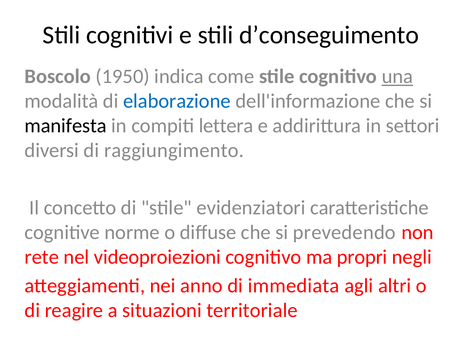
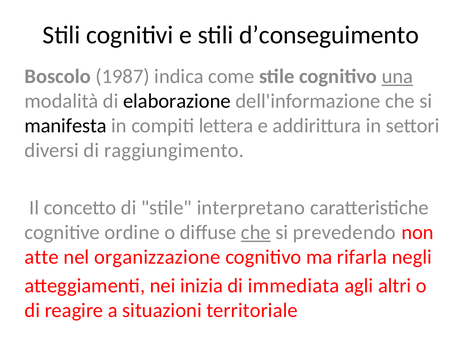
1950: 1950 -> 1987
elaborazione colour: blue -> black
evidenziatori: evidenziatori -> interpretano
norme: norme -> ordine
che at (256, 233) underline: none -> present
rete: rete -> atte
videoproiezioni: videoproiezioni -> organizzazione
propri: propri -> rifarla
anno: anno -> inizia
